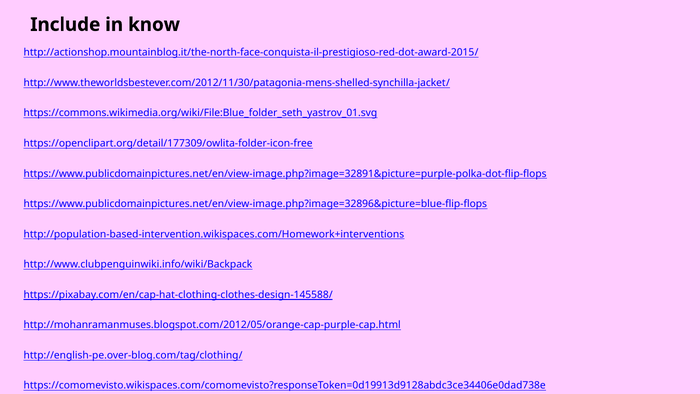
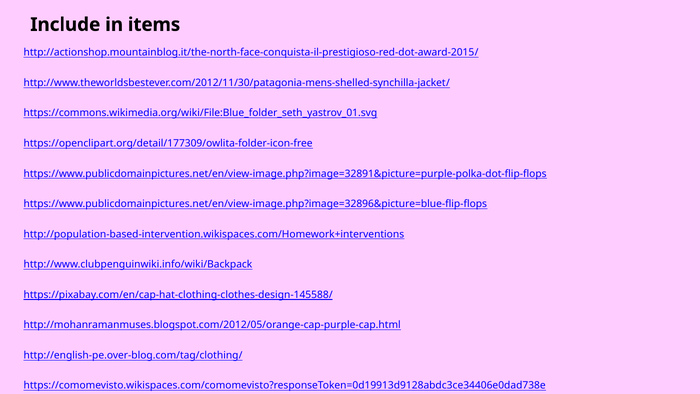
know: know -> items
